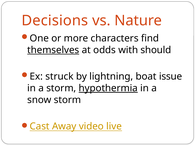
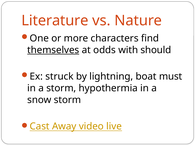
Decisions: Decisions -> Literature
issue: issue -> must
hypothermia underline: present -> none
